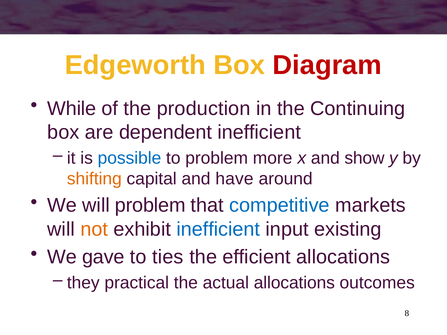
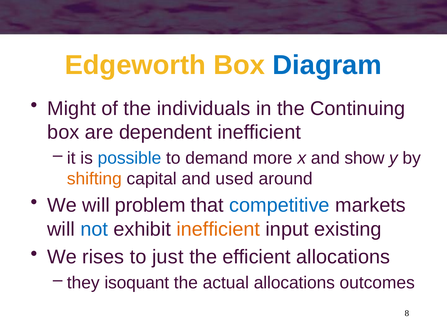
Diagram colour: red -> blue
While: While -> Might
production: production -> individuals
to problem: problem -> demand
have: have -> used
not colour: orange -> blue
inefficient at (218, 229) colour: blue -> orange
gave: gave -> rises
ties: ties -> just
practical: practical -> isoquant
